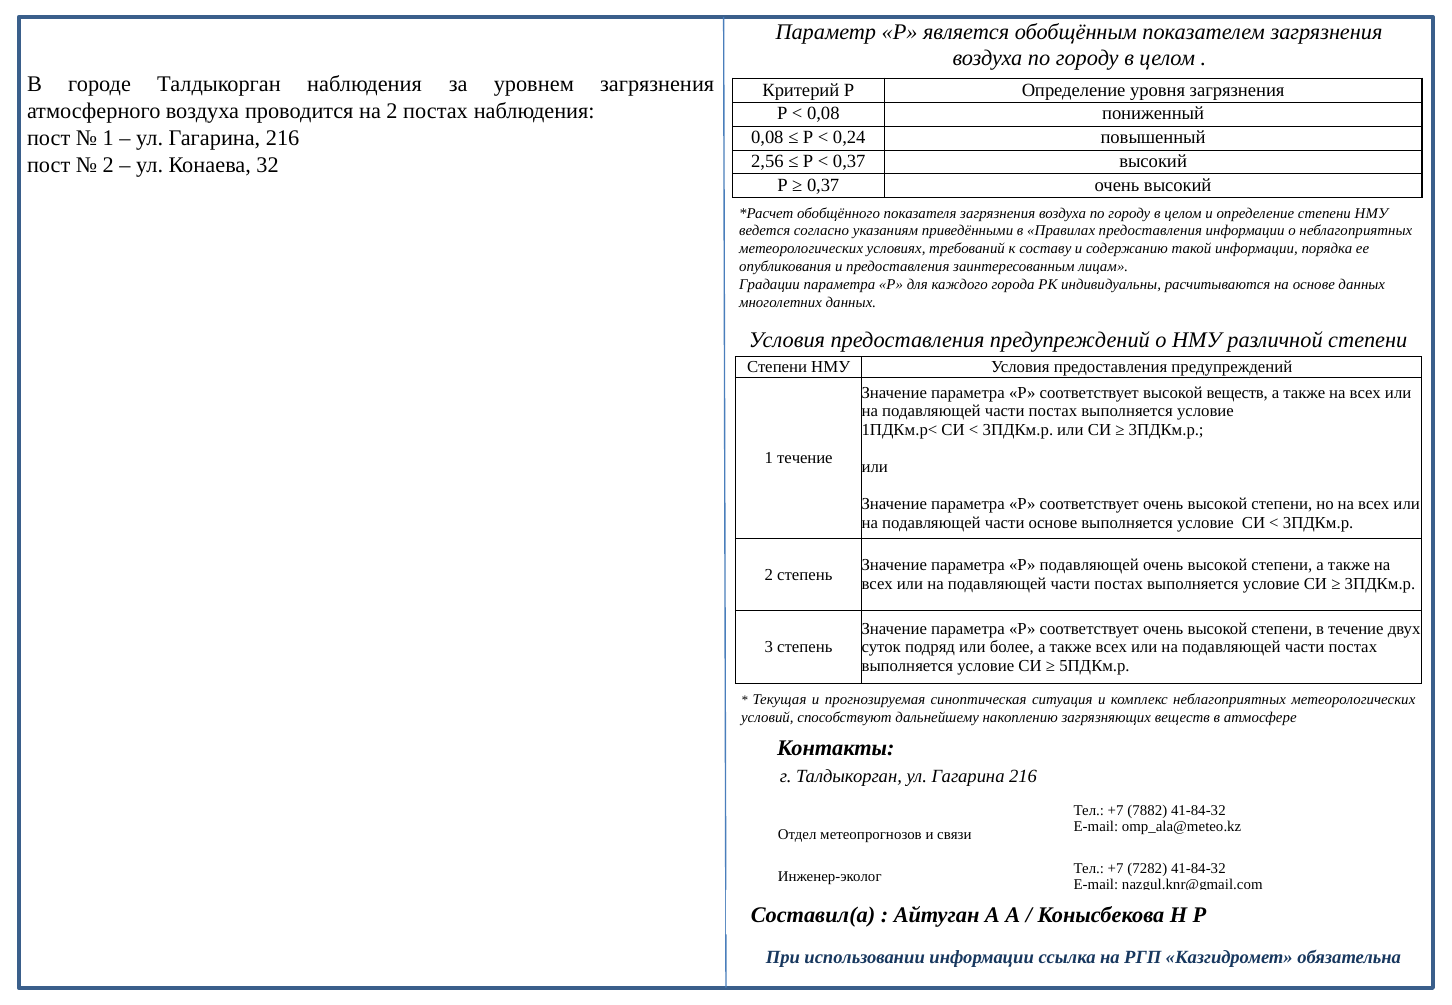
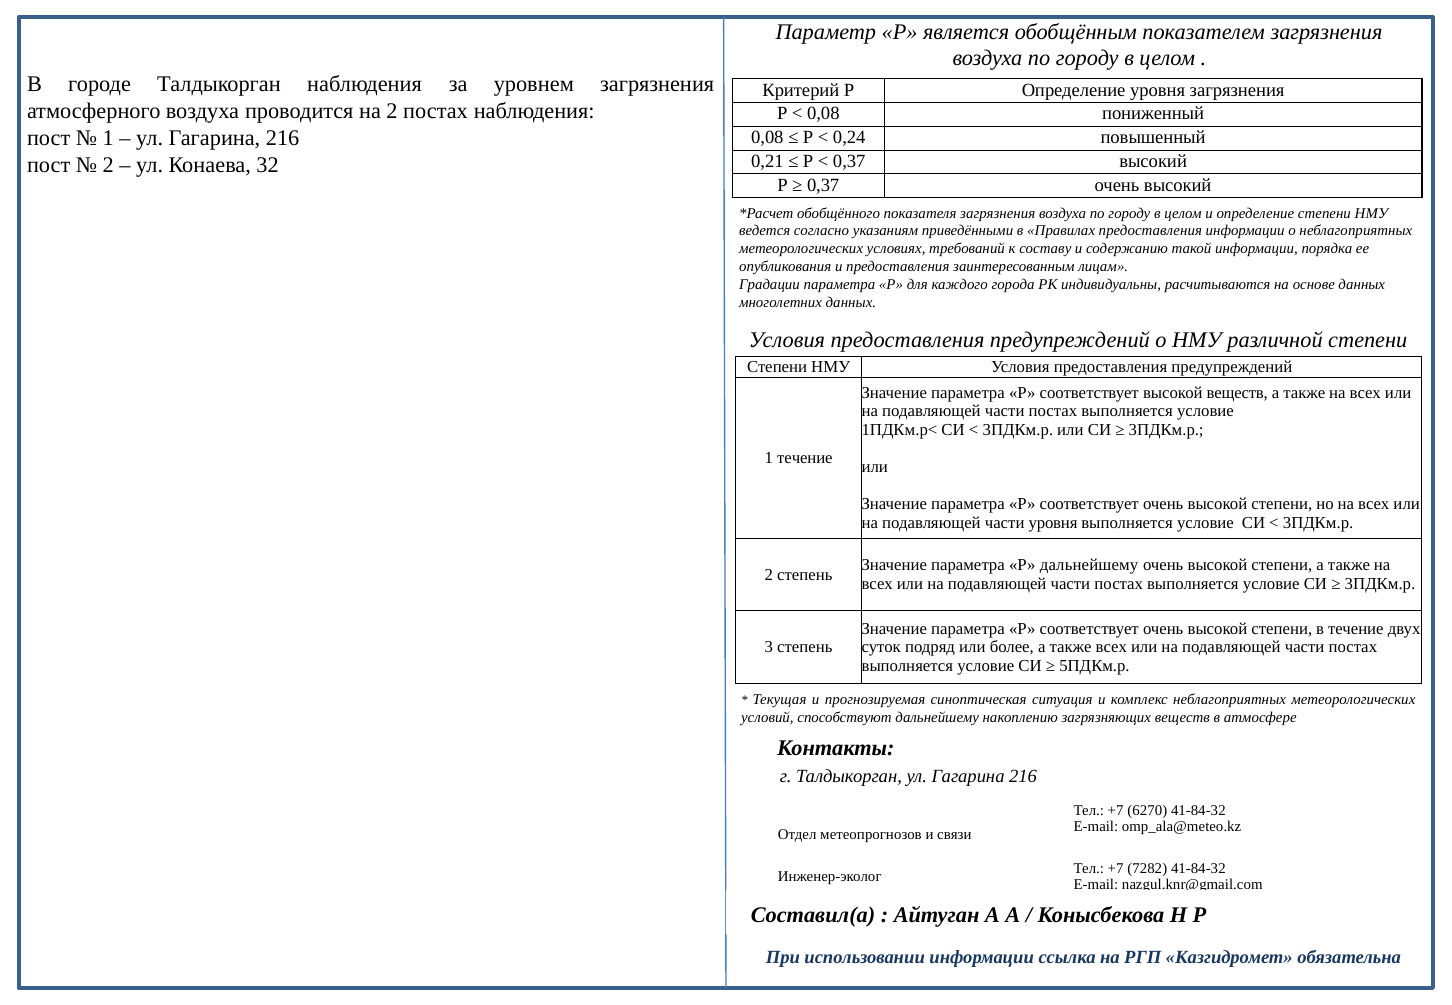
2,56: 2,56 -> 0,21
части основе: основе -> уровня
Р подавляющей: подавляющей -> дальнейшему
7882: 7882 -> 6270
